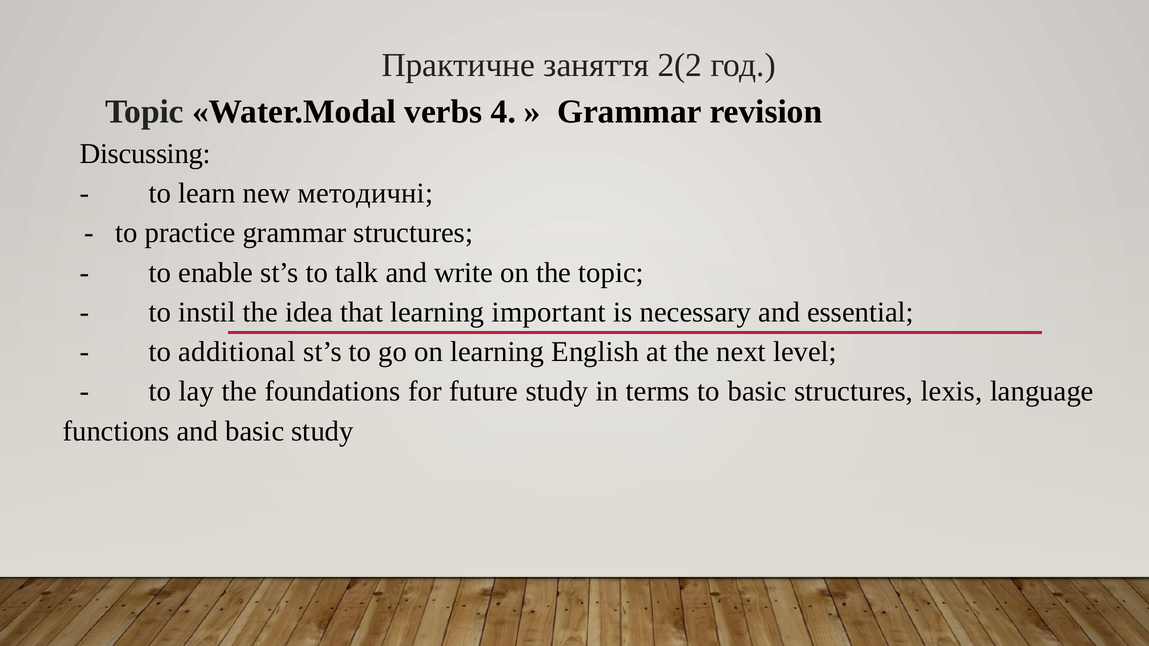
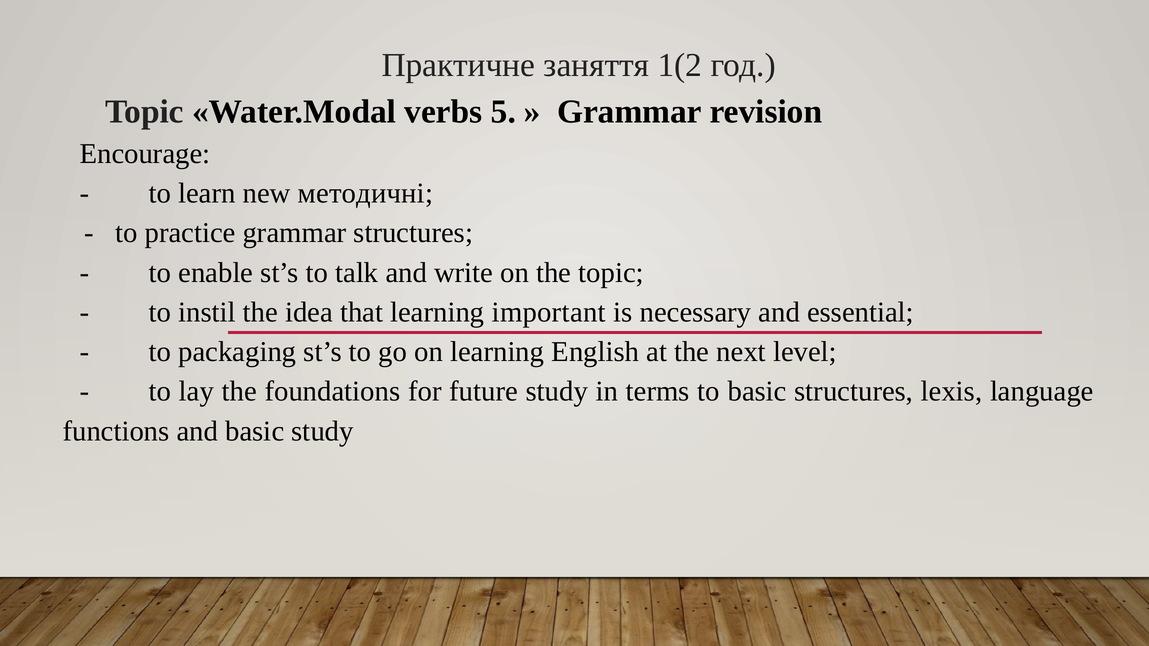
2(2: 2(2 -> 1(2
4: 4 -> 5
Discussing: Discussing -> Encourage
additional: additional -> packaging
